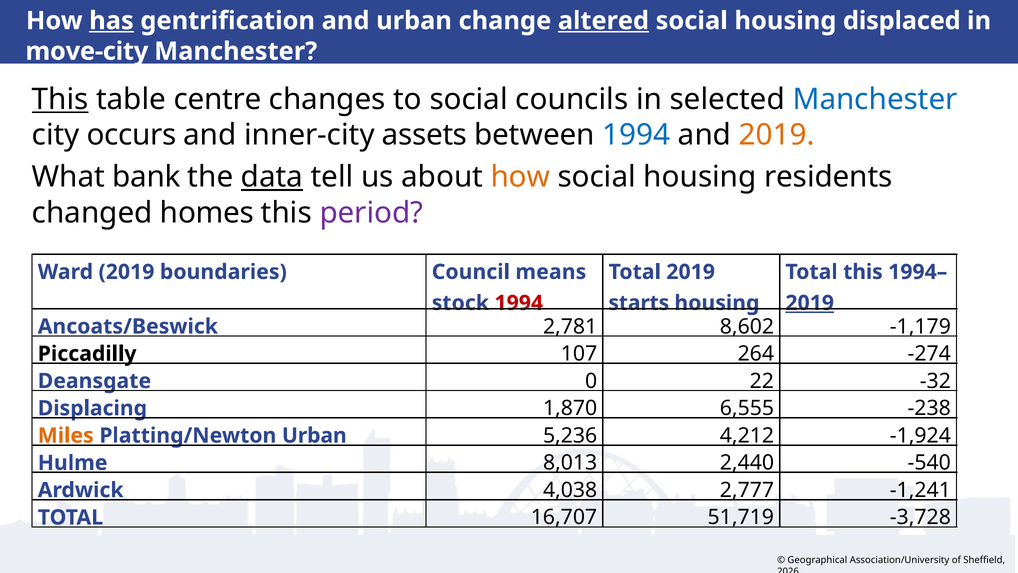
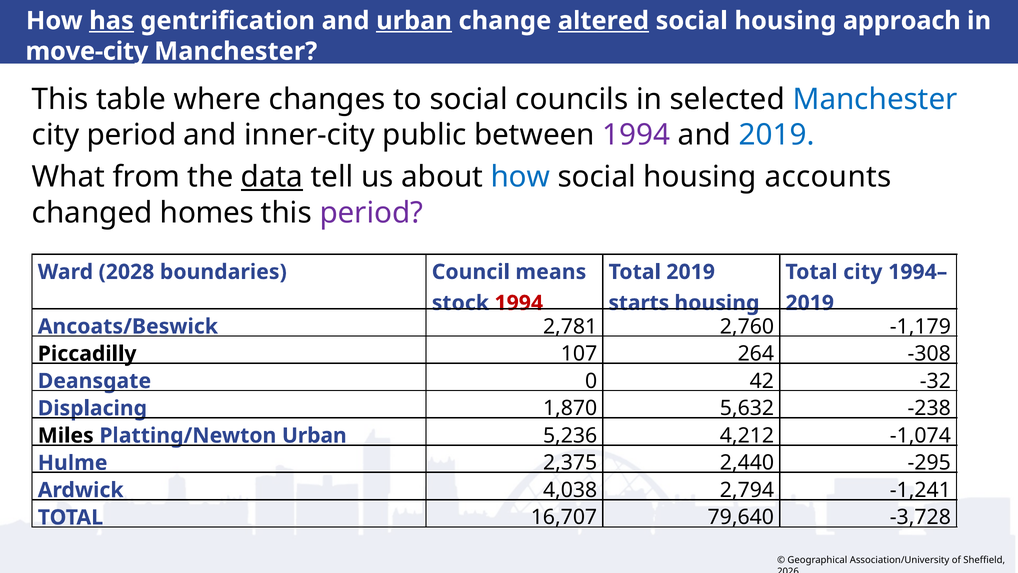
urban at (414, 21) underline: none -> present
displaced: displaced -> approach
This at (60, 99) underline: present -> none
centre: centre -> where
city occurs: occurs -> period
assets: assets -> public
1994 at (636, 135) colour: blue -> purple
2019 at (777, 135) colour: orange -> blue
bank: bank -> from
how at (520, 177) colour: orange -> blue
residents: residents -> accounts
Ward 2019: 2019 -> 2028
Total this: this -> city
2019 at (810, 303) underline: present -> none
8,602: 8,602 -> 2,760
-274: -274 -> -308
22: 22 -> 42
6,555: 6,555 -> 5,632
Miles colour: orange -> black
-1,924: -1,924 -> -1,074
8,013: 8,013 -> 2,375
-540: -540 -> -295
2,777: 2,777 -> 2,794
51,719: 51,719 -> 79,640
